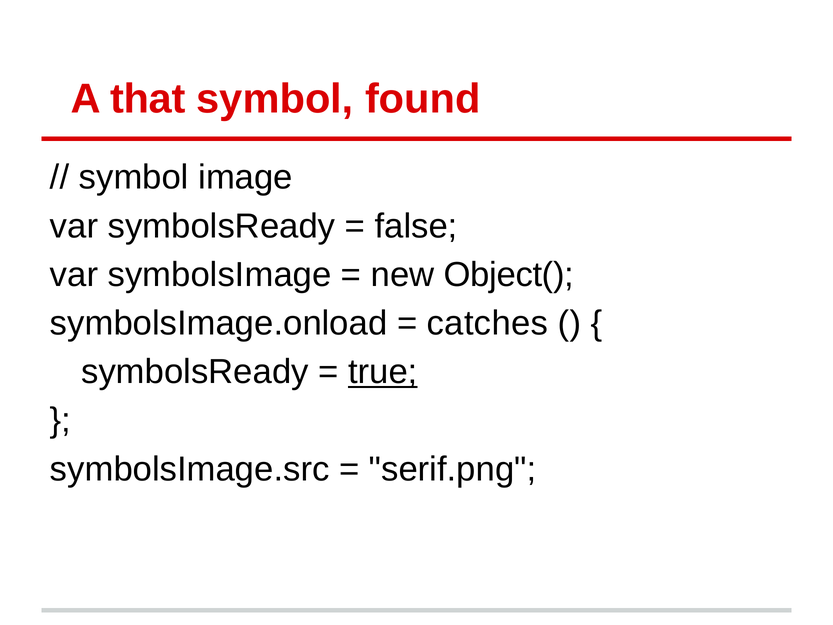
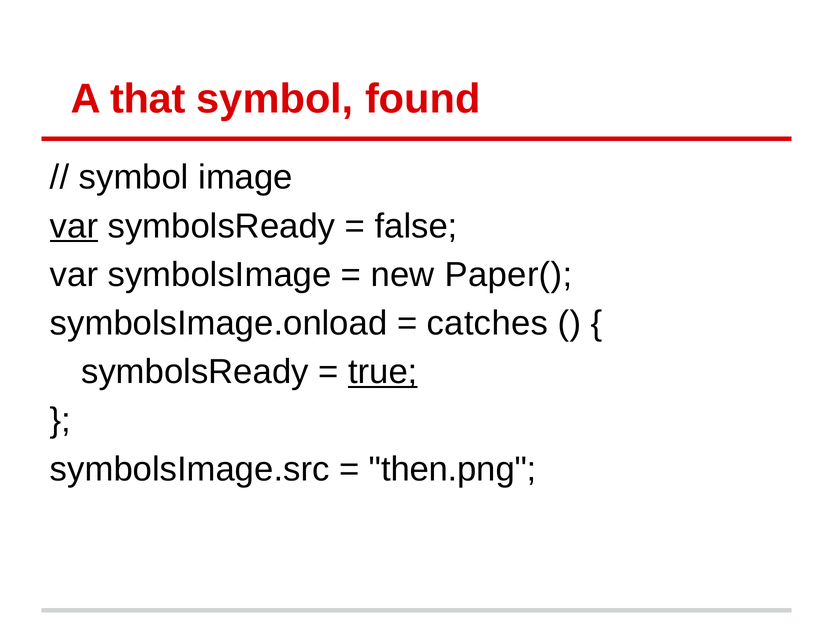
var at (74, 226) underline: none -> present
Object(: Object( -> Paper(
serif.png: serif.png -> then.png
